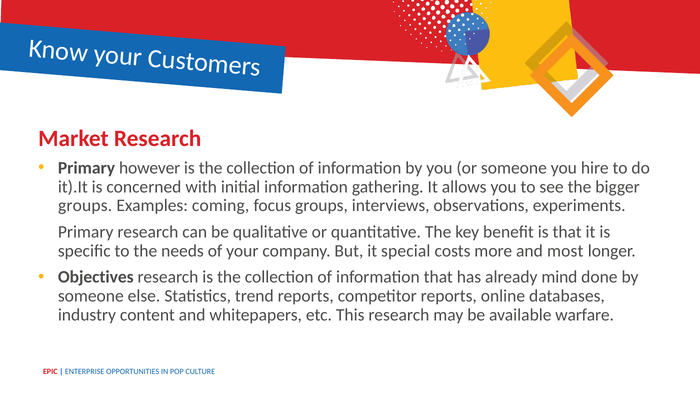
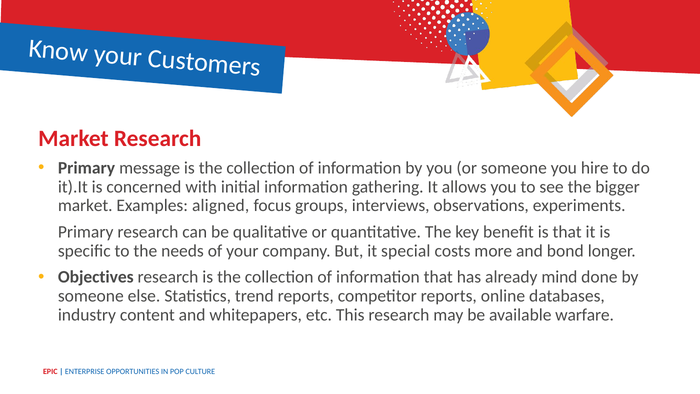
however: however -> message
groups at (85, 206): groups -> market
coming: coming -> aligned
most: most -> bond
